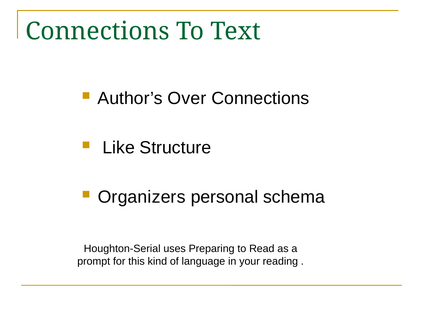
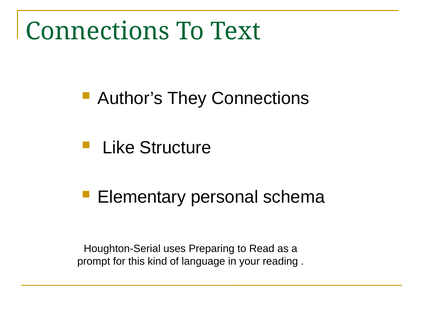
Over: Over -> They
Organizers: Organizers -> Elementary
